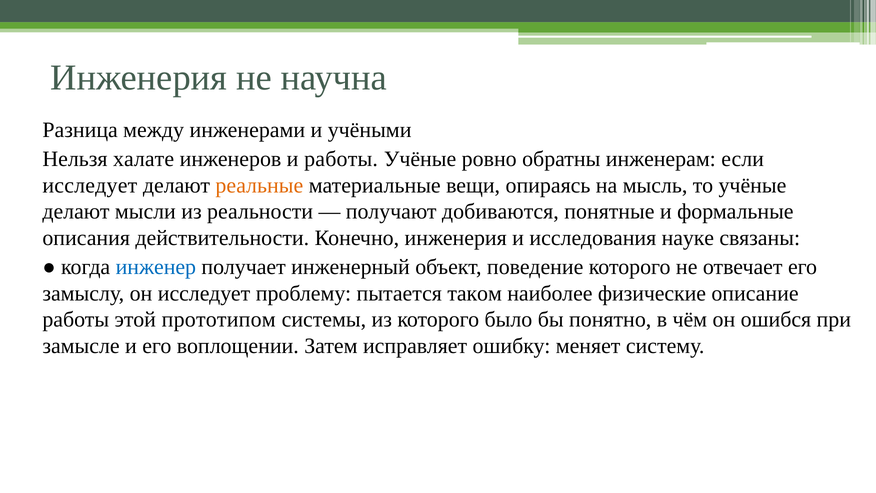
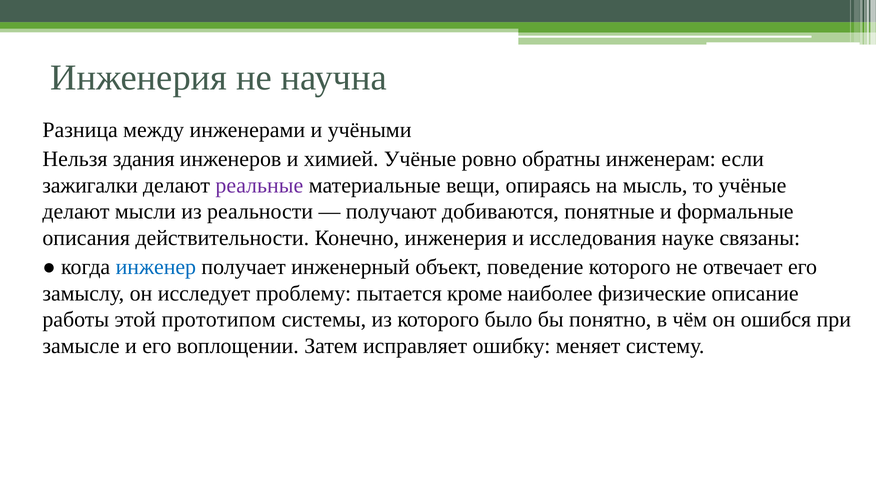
халате: халате -> здания
и работы: работы -> химией
исследует at (90, 185): исследует -> зажигалки
реальные colour: orange -> purple
таком: таком -> кроме
